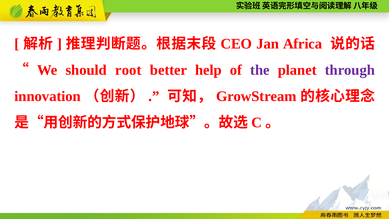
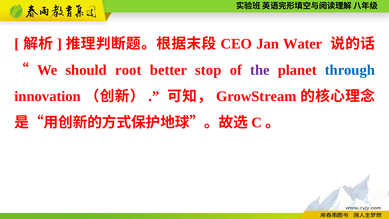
Africa: Africa -> Water
help: help -> stop
through colour: purple -> blue
